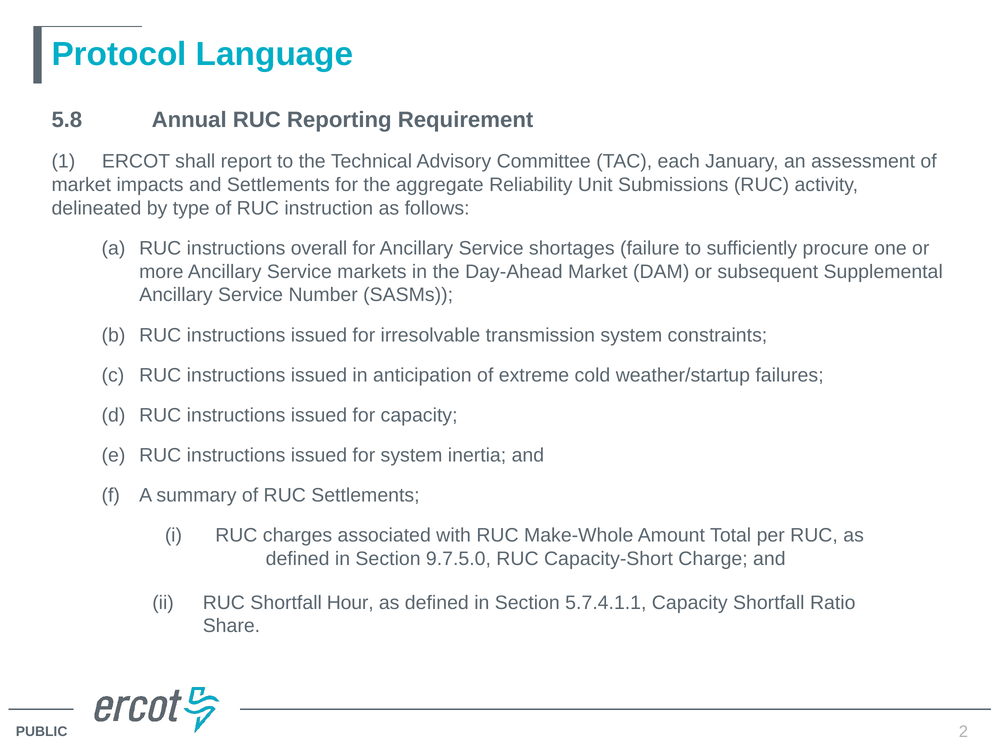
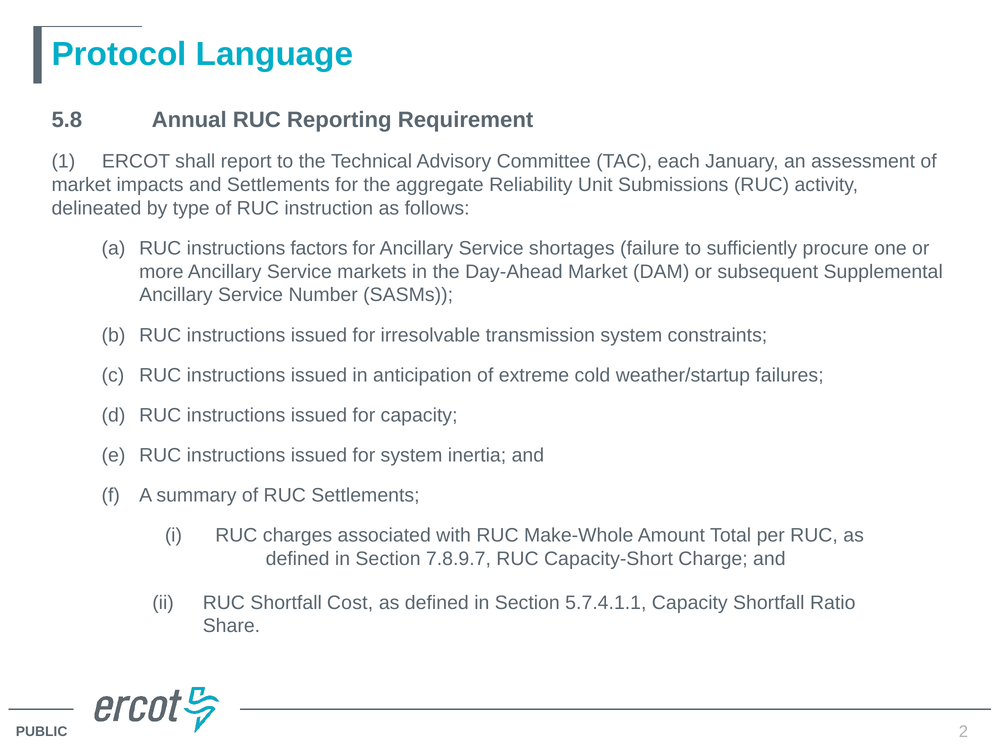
overall: overall -> factors
9.7.5.0: 9.7.5.0 -> 7.8.9.7
Hour: Hour -> Cost
